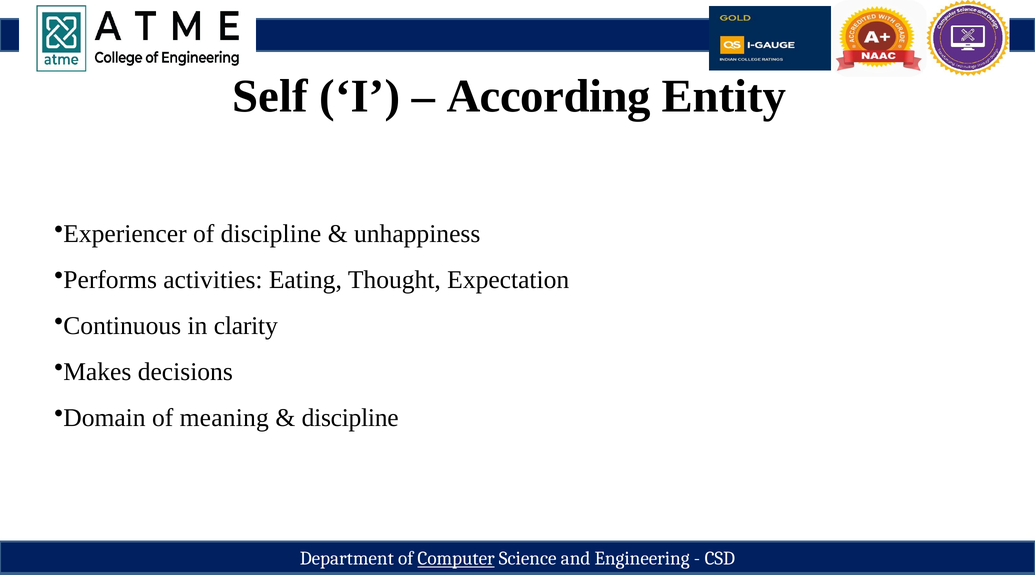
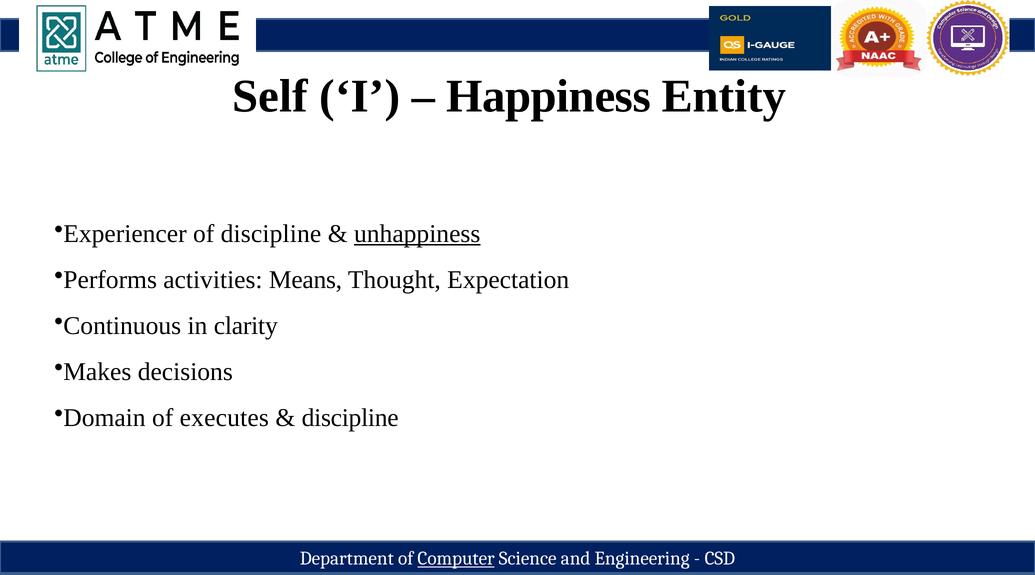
According: According -> Happiness
unhappiness underline: none -> present
Eating: Eating -> Means
meaning: meaning -> executes
